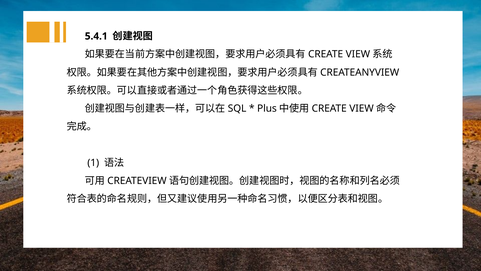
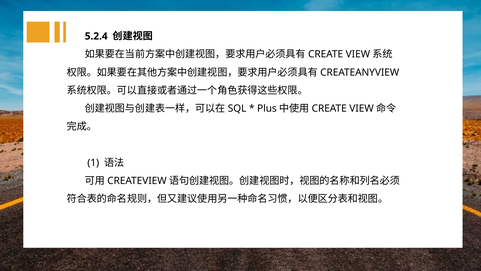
5.4.1: 5.4.1 -> 5.2.4
